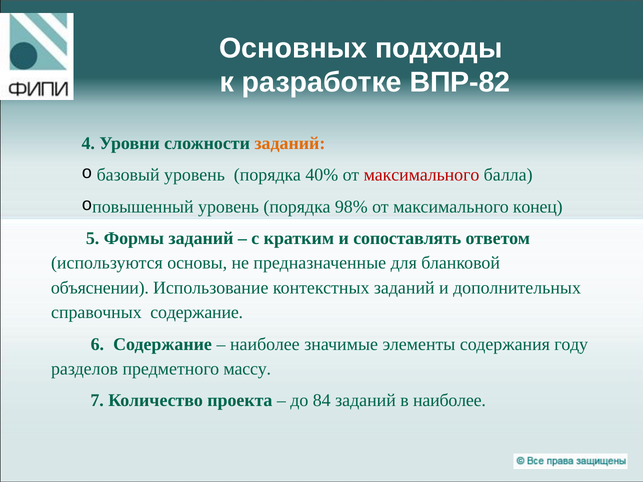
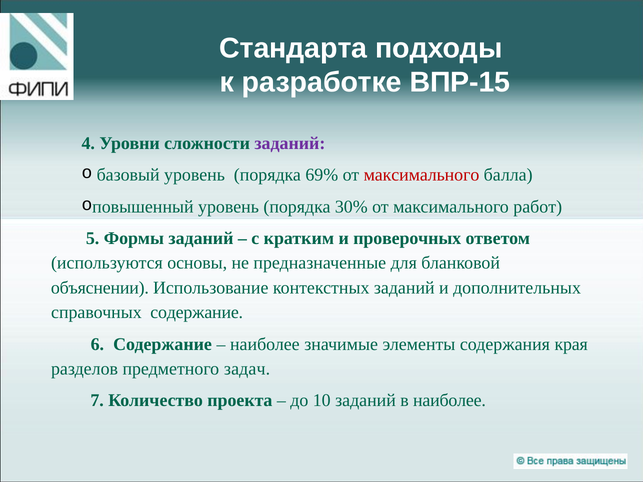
Основных: Основных -> Стандарта
ВПР-82: ВПР-82 -> ВПР-15
заданий at (290, 143) colour: orange -> purple
40%: 40% -> 69%
98%: 98% -> 30%
конец: конец -> работ
сопоставлять: сопоставлять -> проверочных
году: году -> края
массу: массу -> задач
84: 84 -> 10
